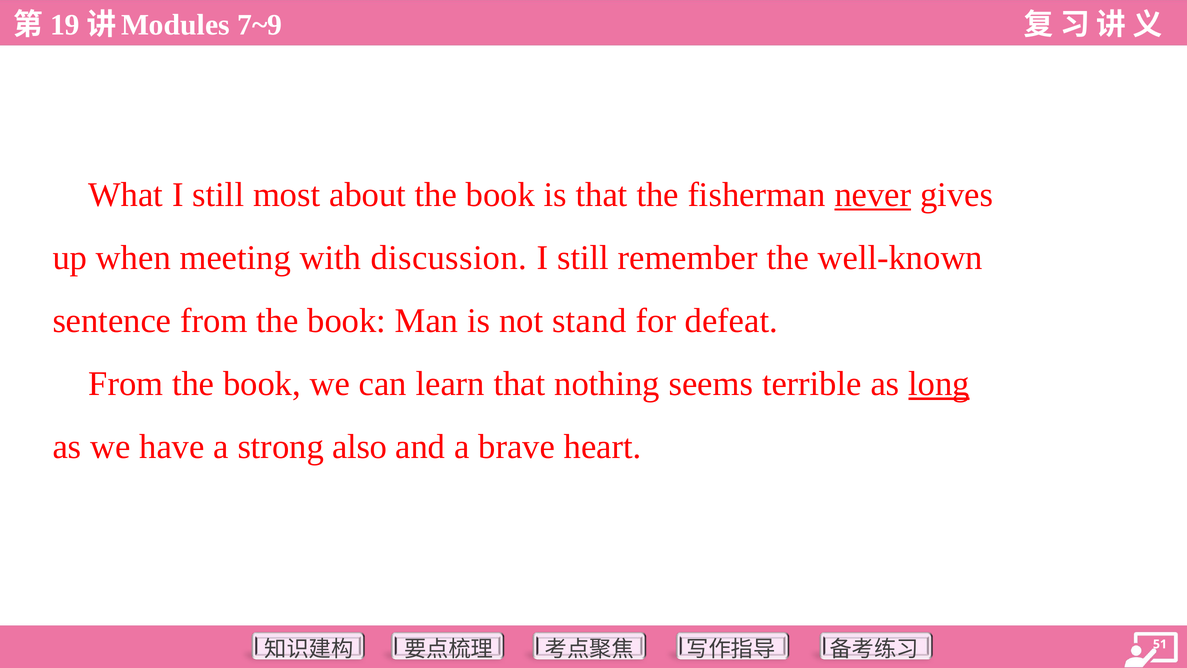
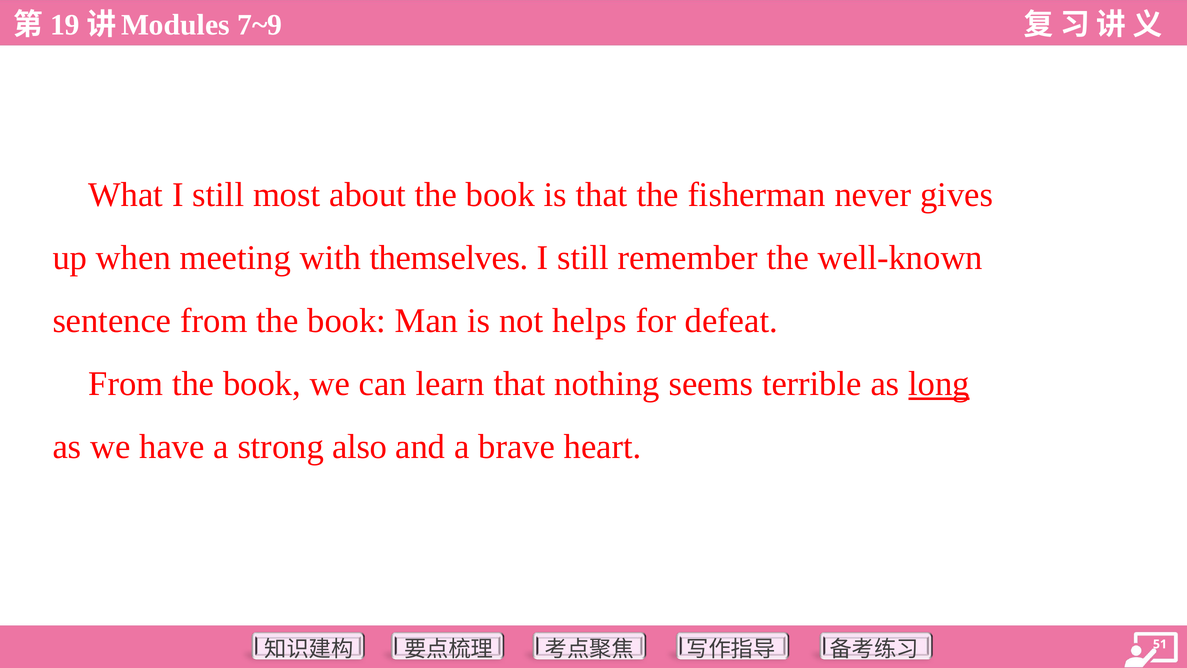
never underline: present -> none
discussion: discussion -> themselves
stand: stand -> helps
